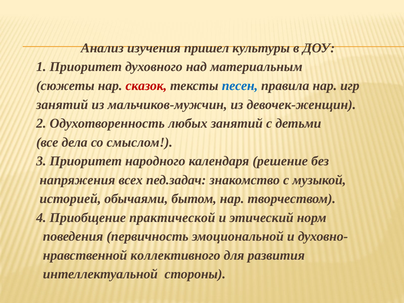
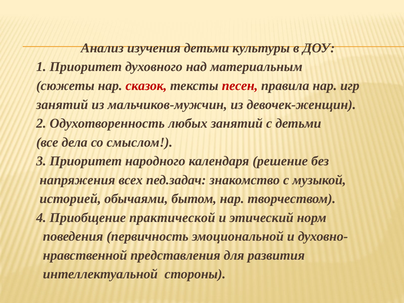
изучения пришел: пришел -> детьми
песен colour: blue -> red
коллективного: коллективного -> представления
